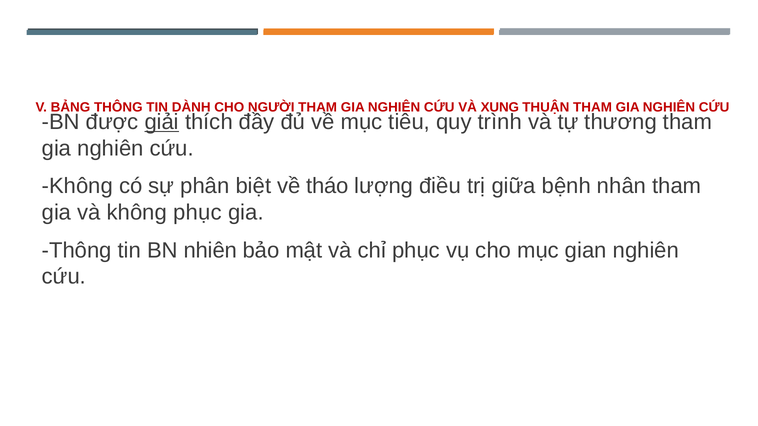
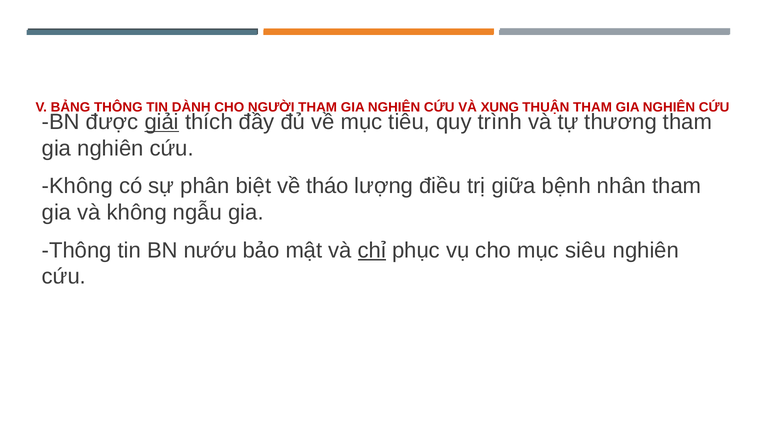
không phục: phục -> ngẫu
nhiên: nhiên -> nướu
chỉ underline: none -> present
gian: gian -> siêu
